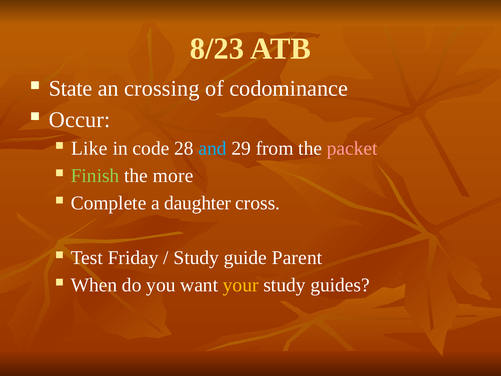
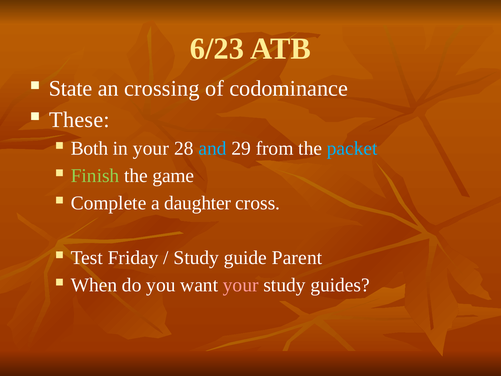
8/23: 8/23 -> 6/23
Occur: Occur -> These
Like: Like -> Both
in code: code -> your
packet colour: pink -> light blue
more: more -> game
your at (241, 285) colour: yellow -> pink
